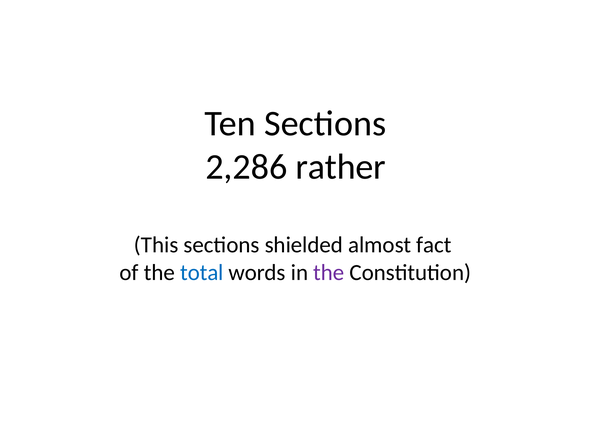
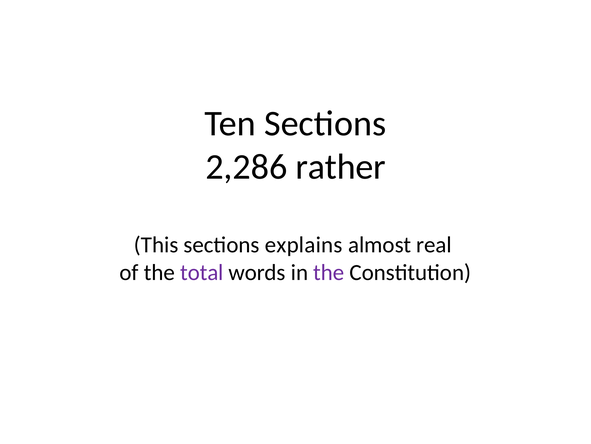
shielded: shielded -> explains
fact: fact -> real
total colour: blue -> purple
